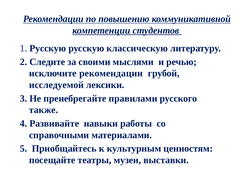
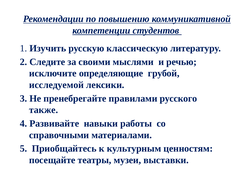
1 Русскую: Русскую -> Изучить
исключите рекомендации: рекомендации -> определяющие
